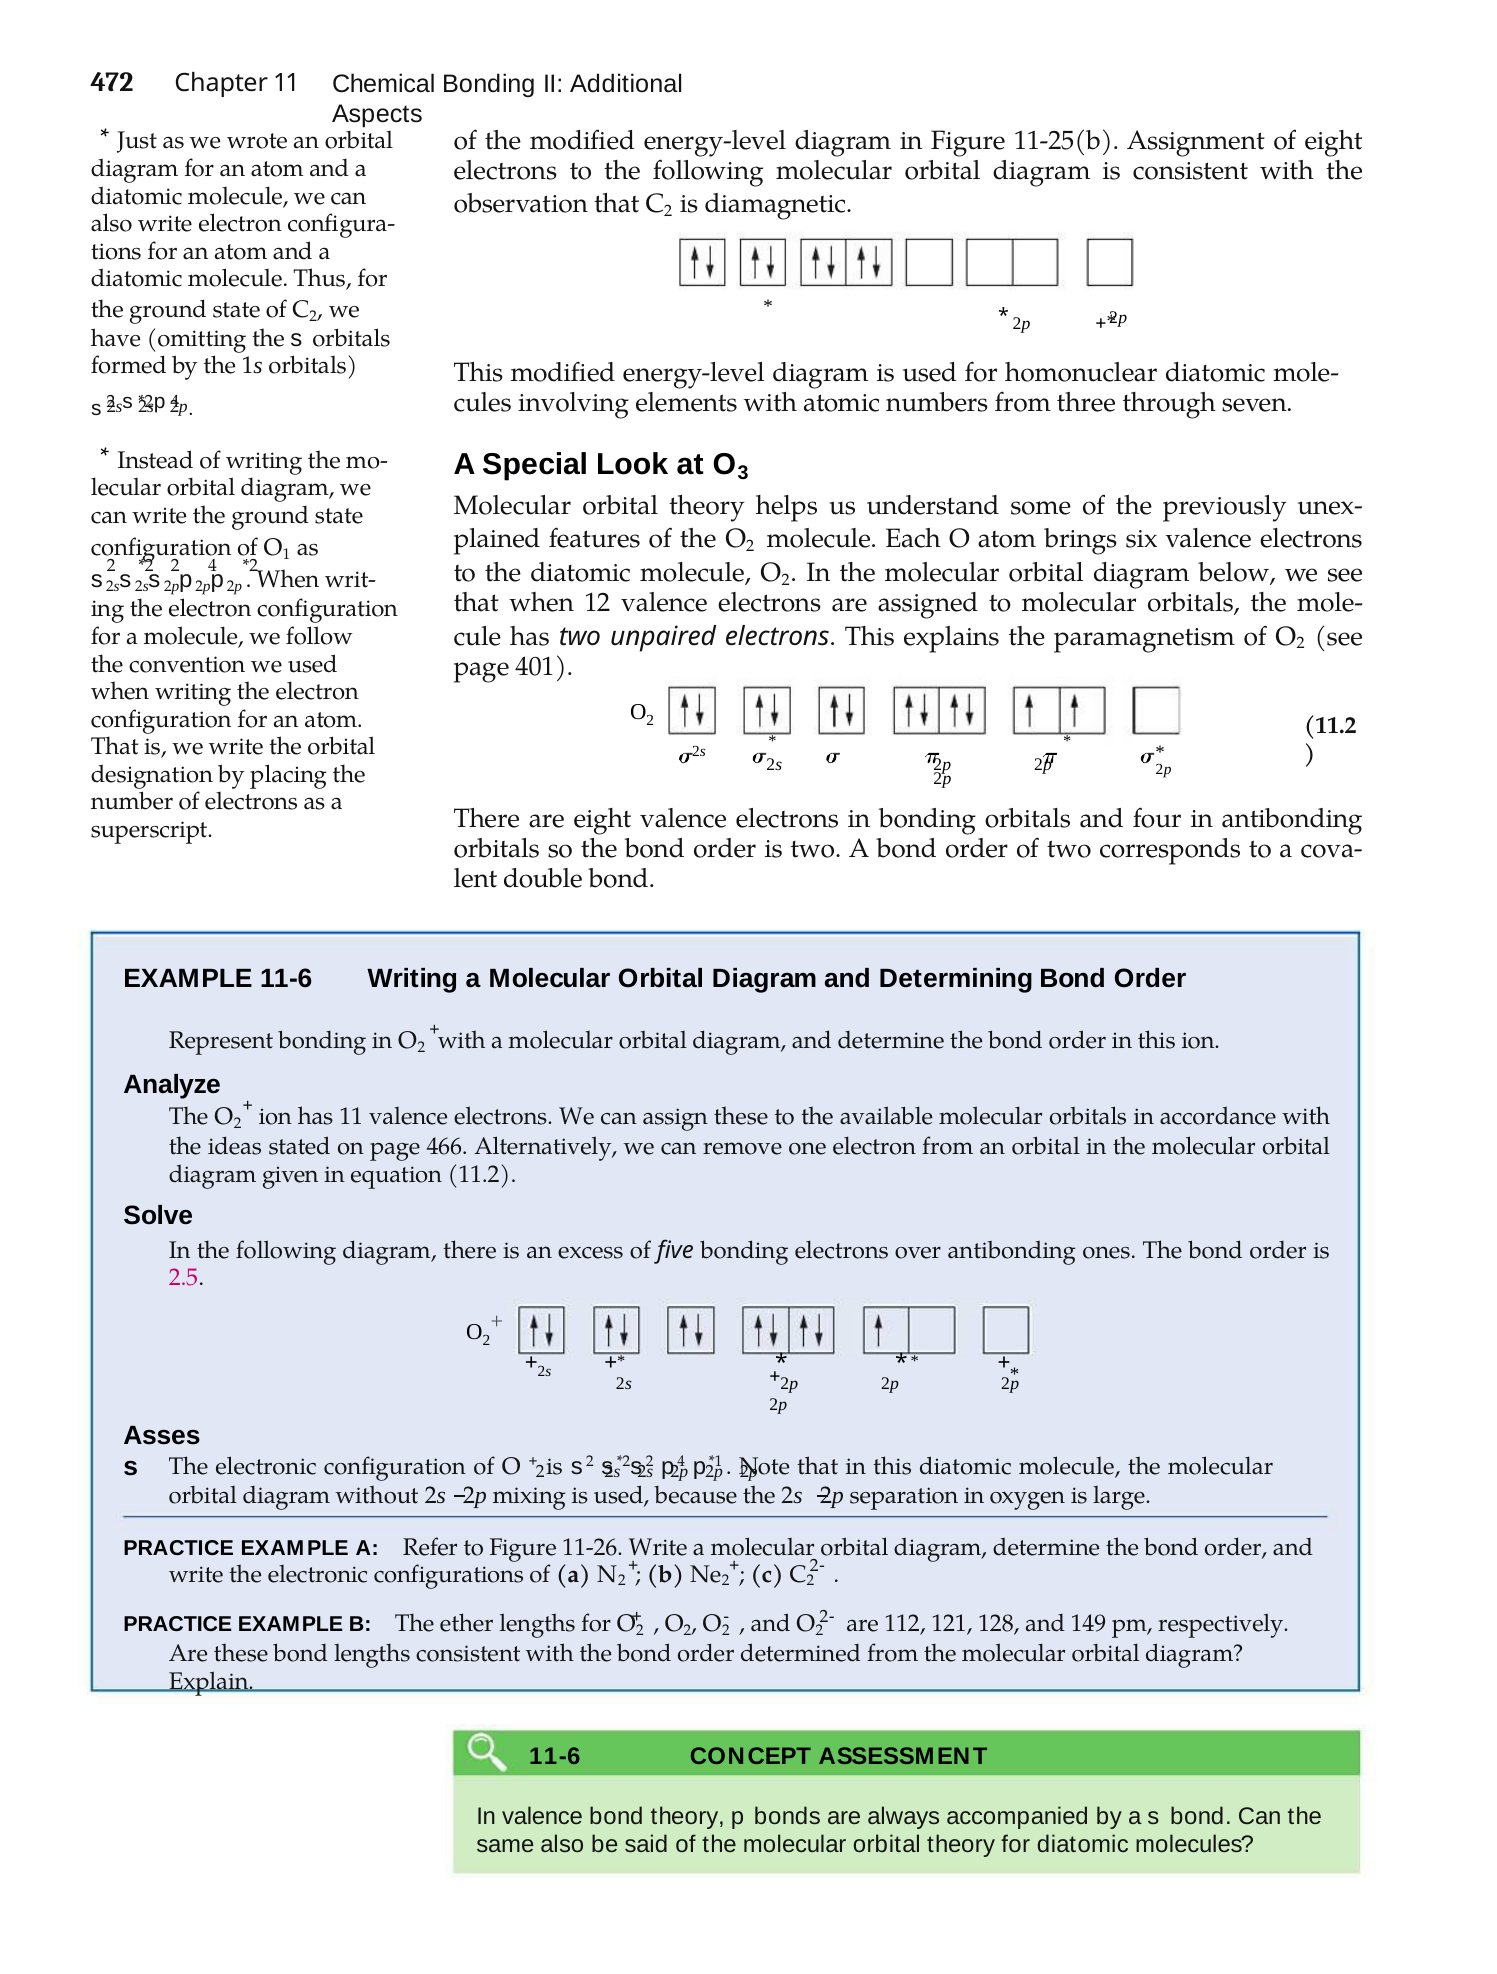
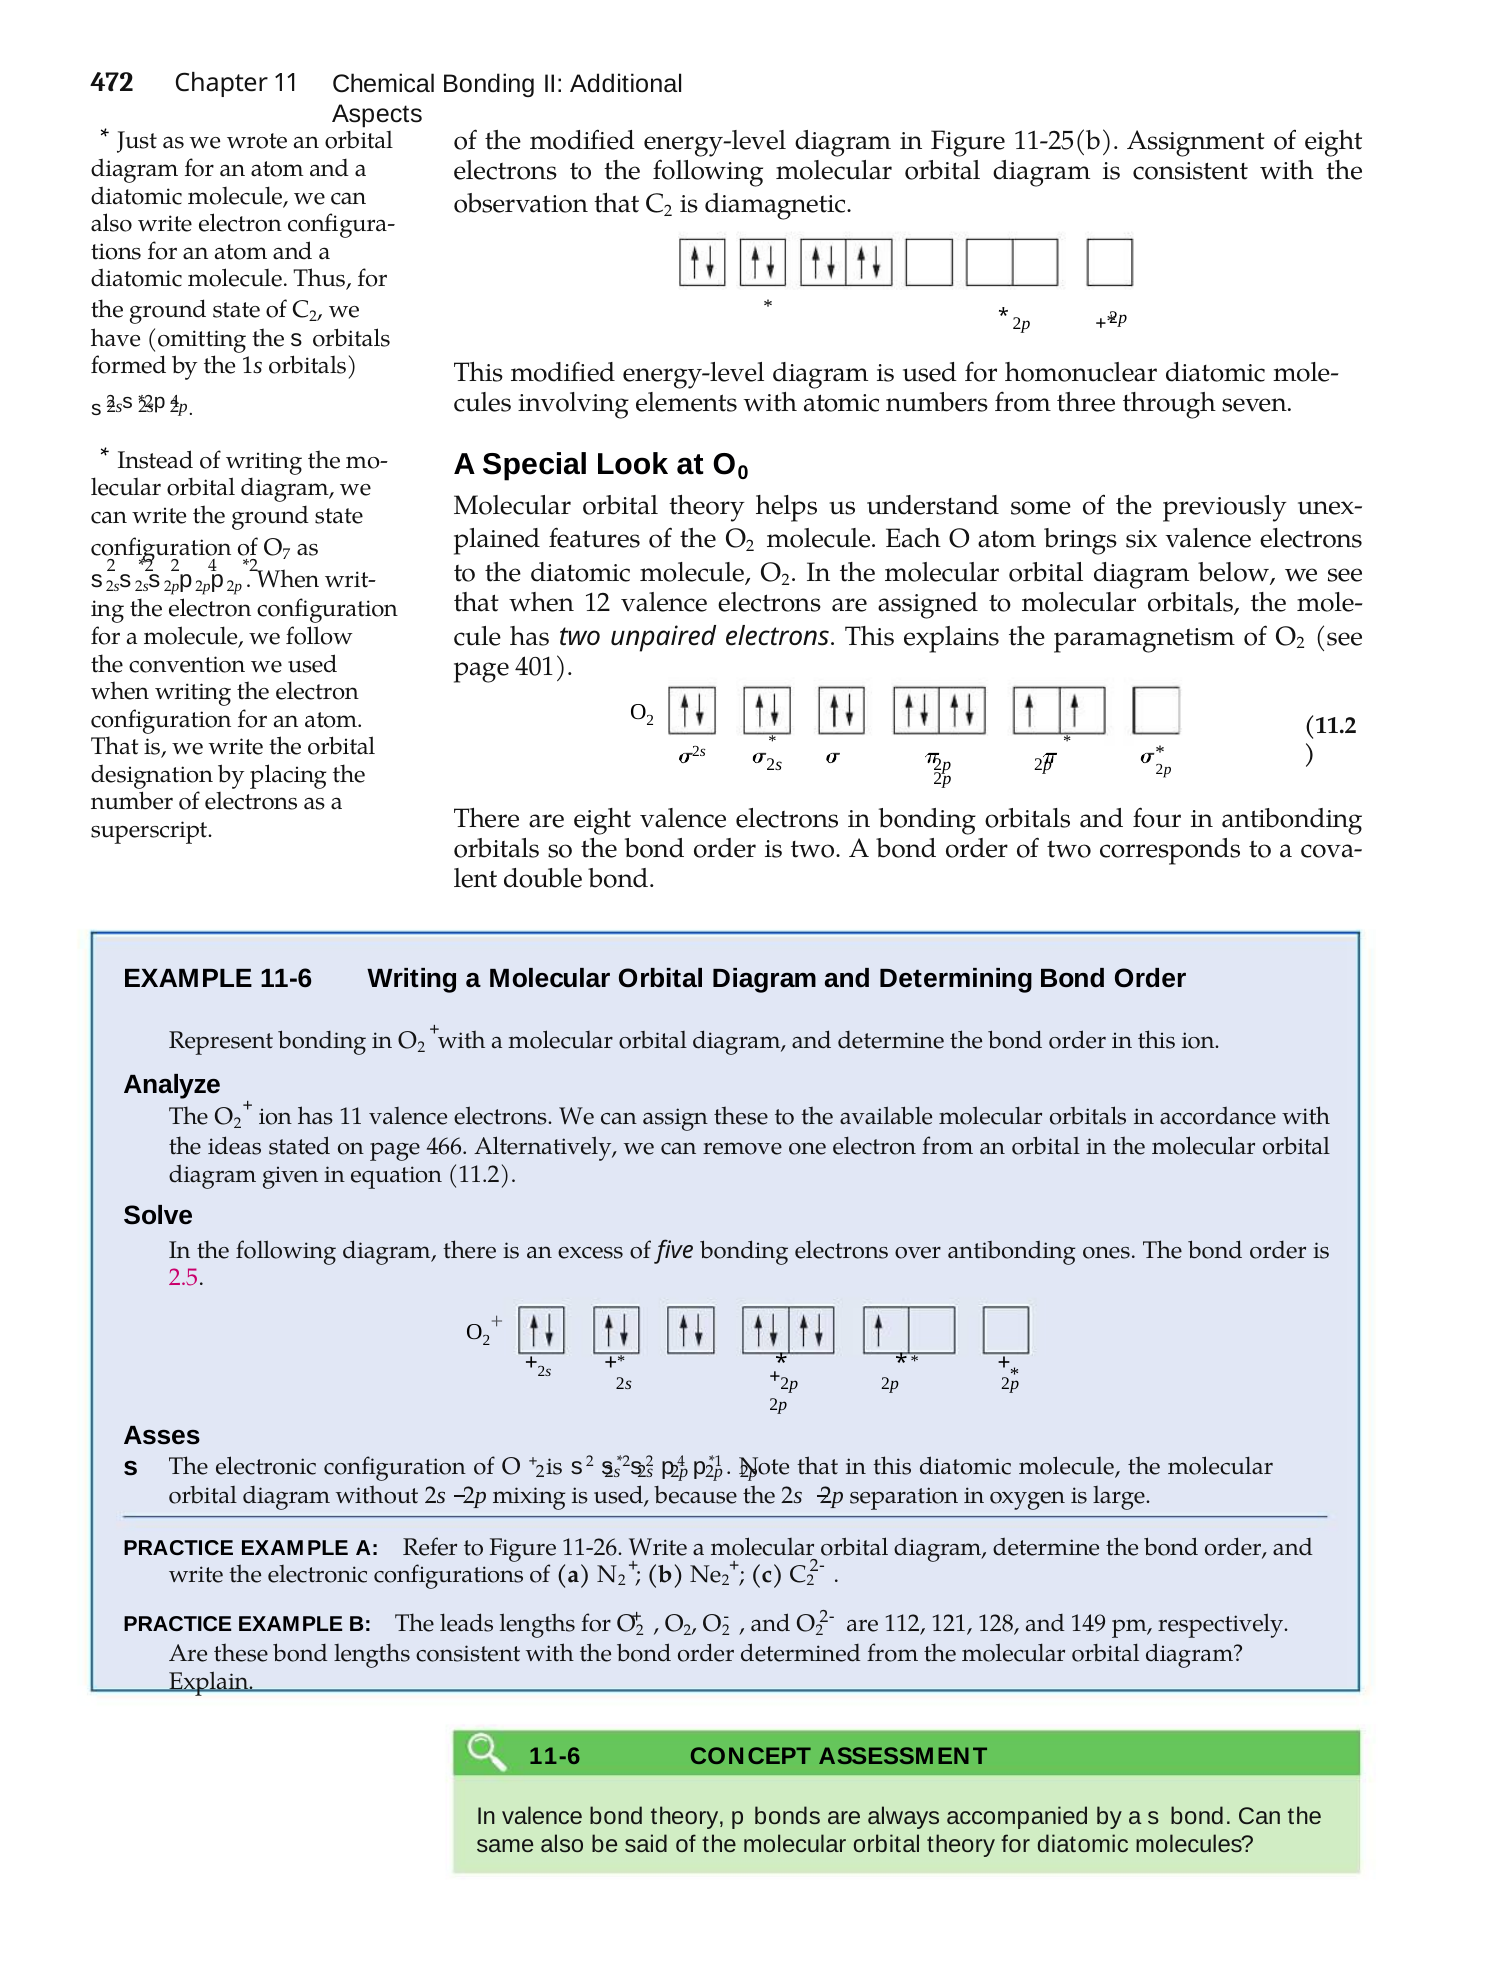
3: 3 -> 0
1: 1 -> 7
ether: ether -> leads
